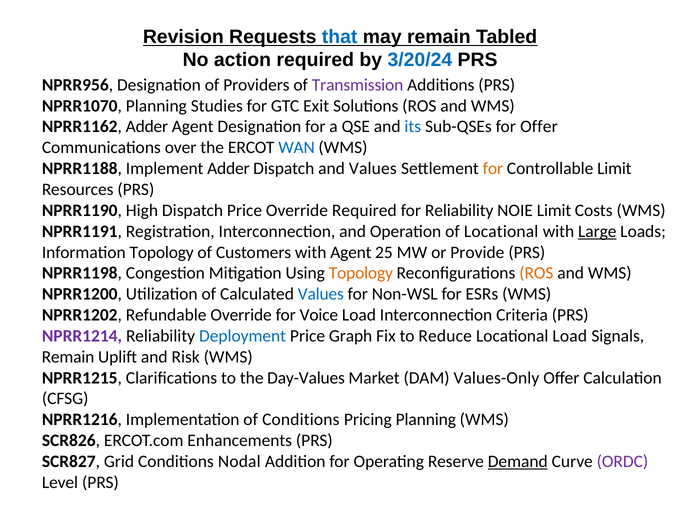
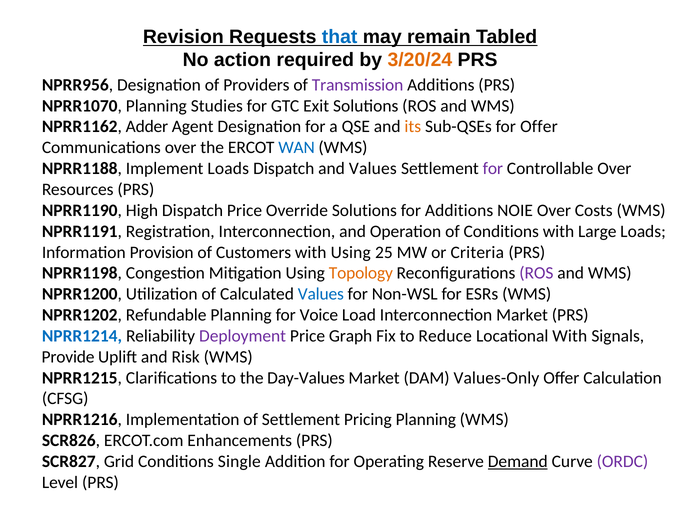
3/20/24 colour: blue -> orange
its colour: blue -> orange
Implement Adder: Adder -> Loads
for at (493, 169) colour: orange -> purple
Controllable Limit: Limit -> Over
Override Required: Required -> Solutions
for Reliability: Reliability -> Additions
NOIE Limit: Limit -> Over
of Locational: Locational -> Conditions
Large underline: present -> none
Information Topology: Topology -> Provision
with Agent: Agent -> Using
Provide: Provide -> Criteria
ROS at (536, 273) colour: orange -> purple
Refundable Override: Override -> Planning
Interconnection Criteria: Criteria -> Market
NPRR1214 colour: purple -> blue
Deployment colour: blue -> purple
Locational Load: Load -> With
Remain at (68, 357): Remain -> Provide
of Conditions: Conditions -> Settlement
Nodal: Nodal -> Single
